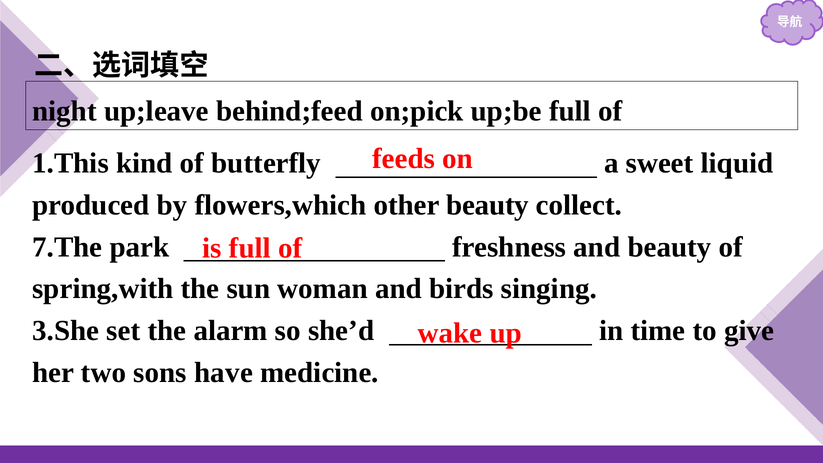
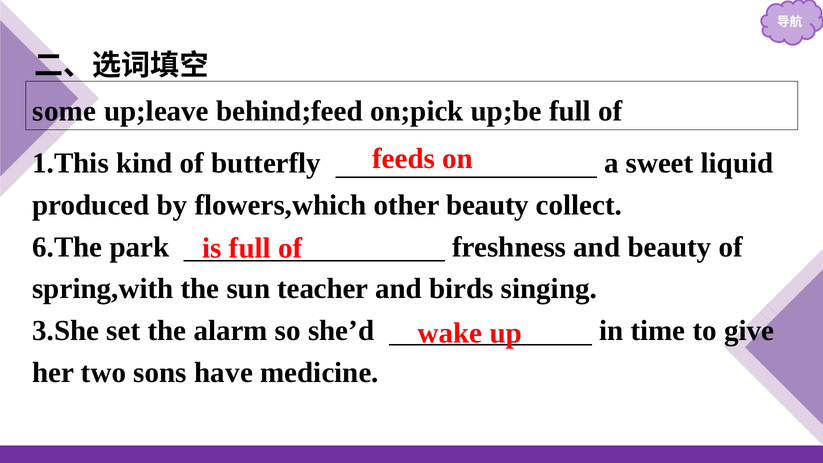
night: night -> some
7.The: 7.The -> 6.The
woman: woman -> teacher
